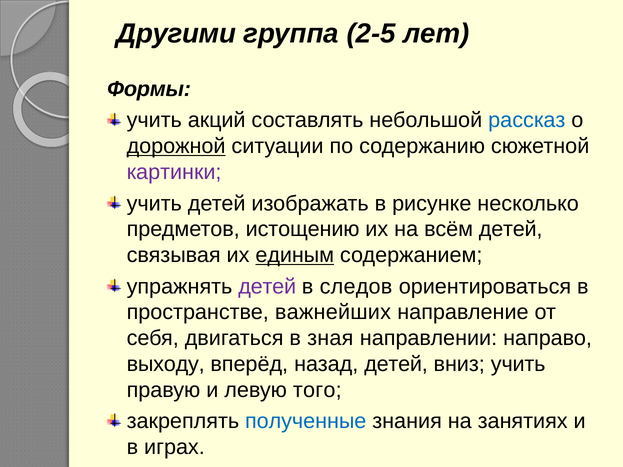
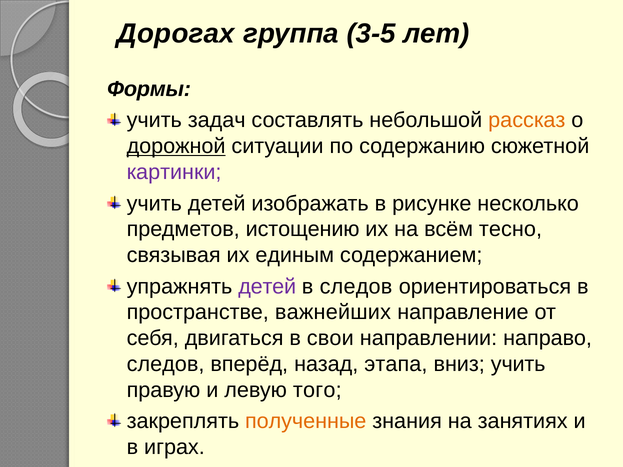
Другими: Другими -> Дорогах
2-5: 2-5 -> 3-5
акций: акций -> задач
рассказ colour: blue -> orange
всём детей: детей -> тесно
единым underline: present -> none
зная: зная -> свои
выходу at (166, 364): выходу -> следов
назад детей: детей -> этапа
полученные colour: blue -> orange
